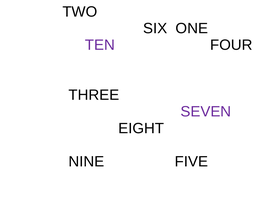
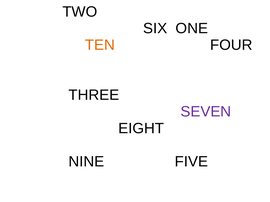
TEN colour: purple -> orange
